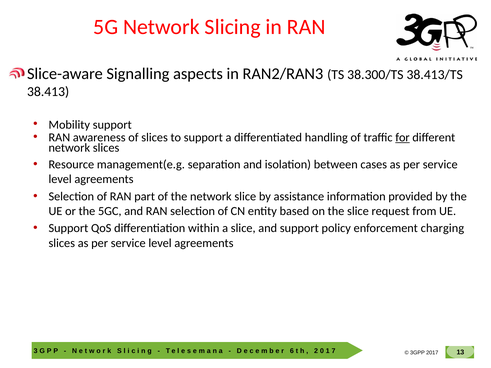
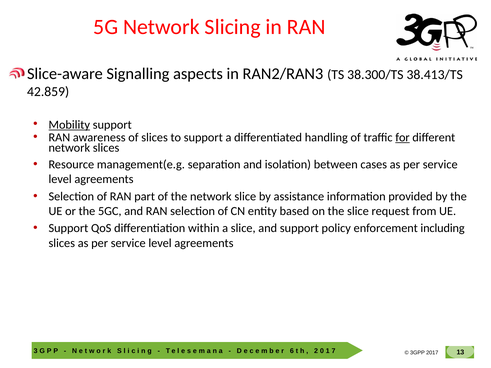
38.413: 38.413 -> 42.859
Mobility underline: none -> present
charging: charging -> including
